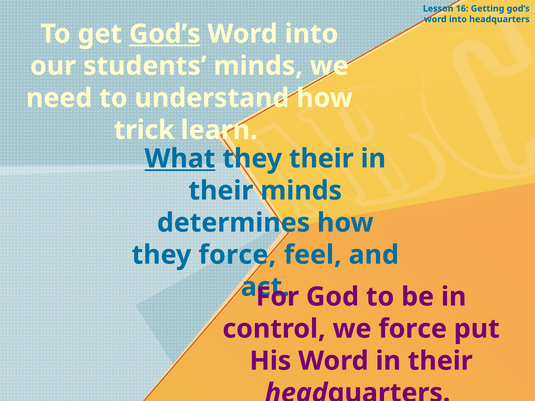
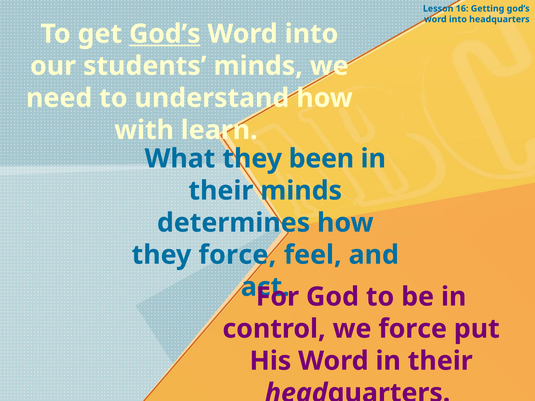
trick: trick -> with
What underline: present -> none
they their: their -> been
